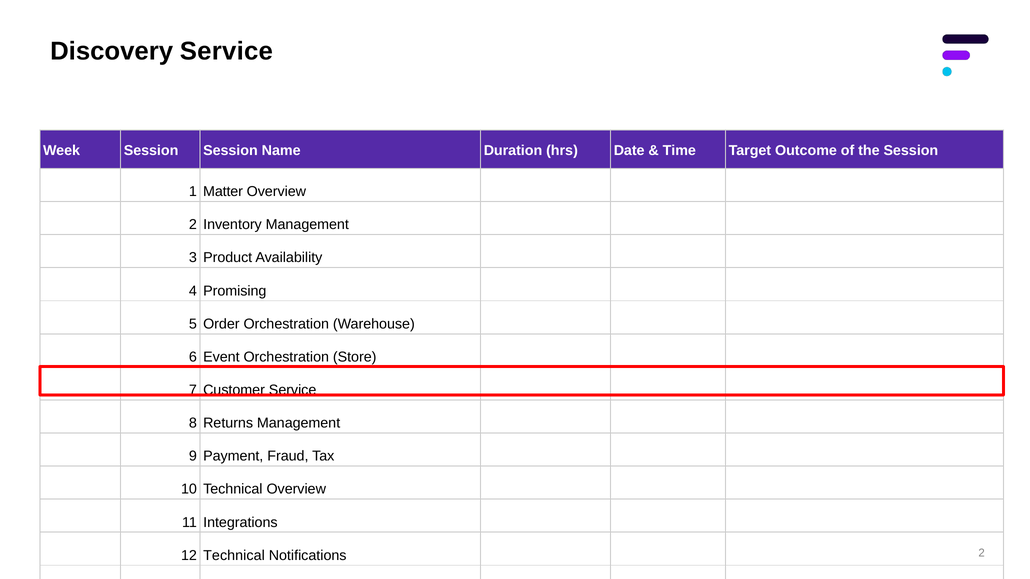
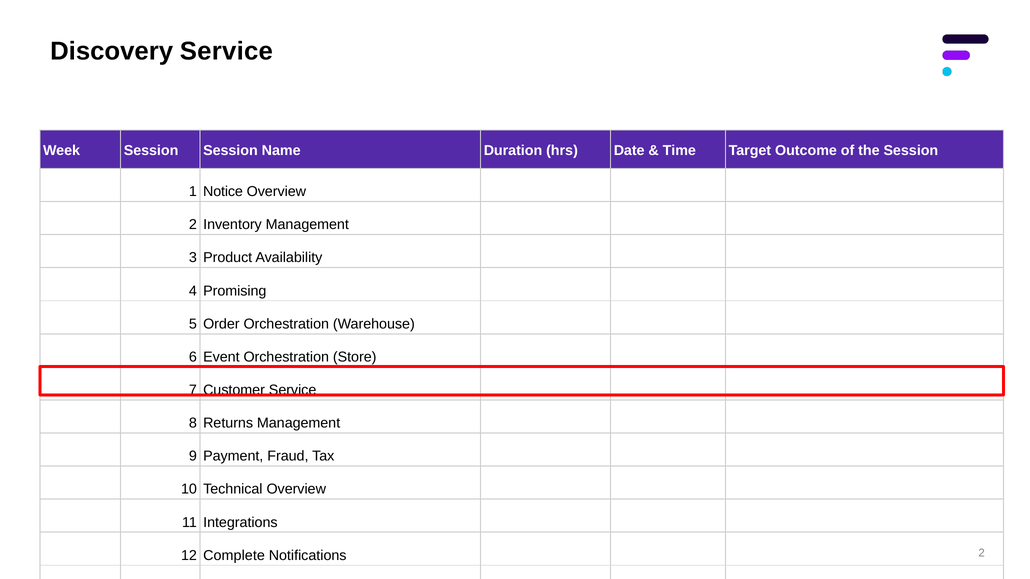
Matter: Matter -> Notice
12 Technical: Technical -> Complete
